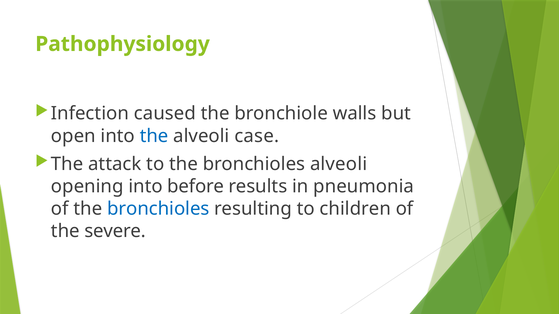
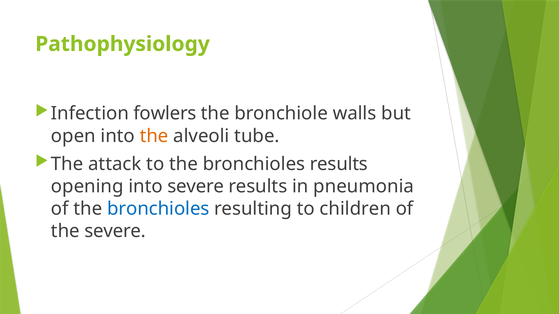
caused: caused -> fowlers
the at (154, 136) colour: blue -> orange
case: case -> tube
bronchioles alveoli: alveoli -> results
into before: before -> severe
